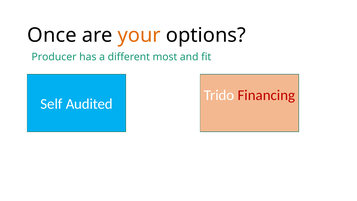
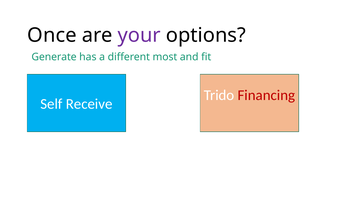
your colour: orange -> purple
Producer: Producer -> Generate
Audited: Audited -> Receive
